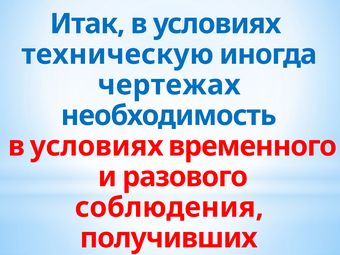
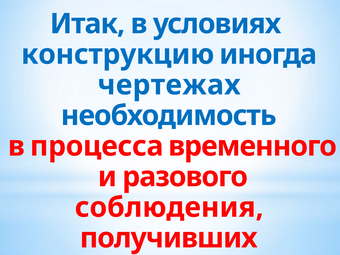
техническую: техническую -> конструкцию
условиях at (97, 146): условиях -> процесса
